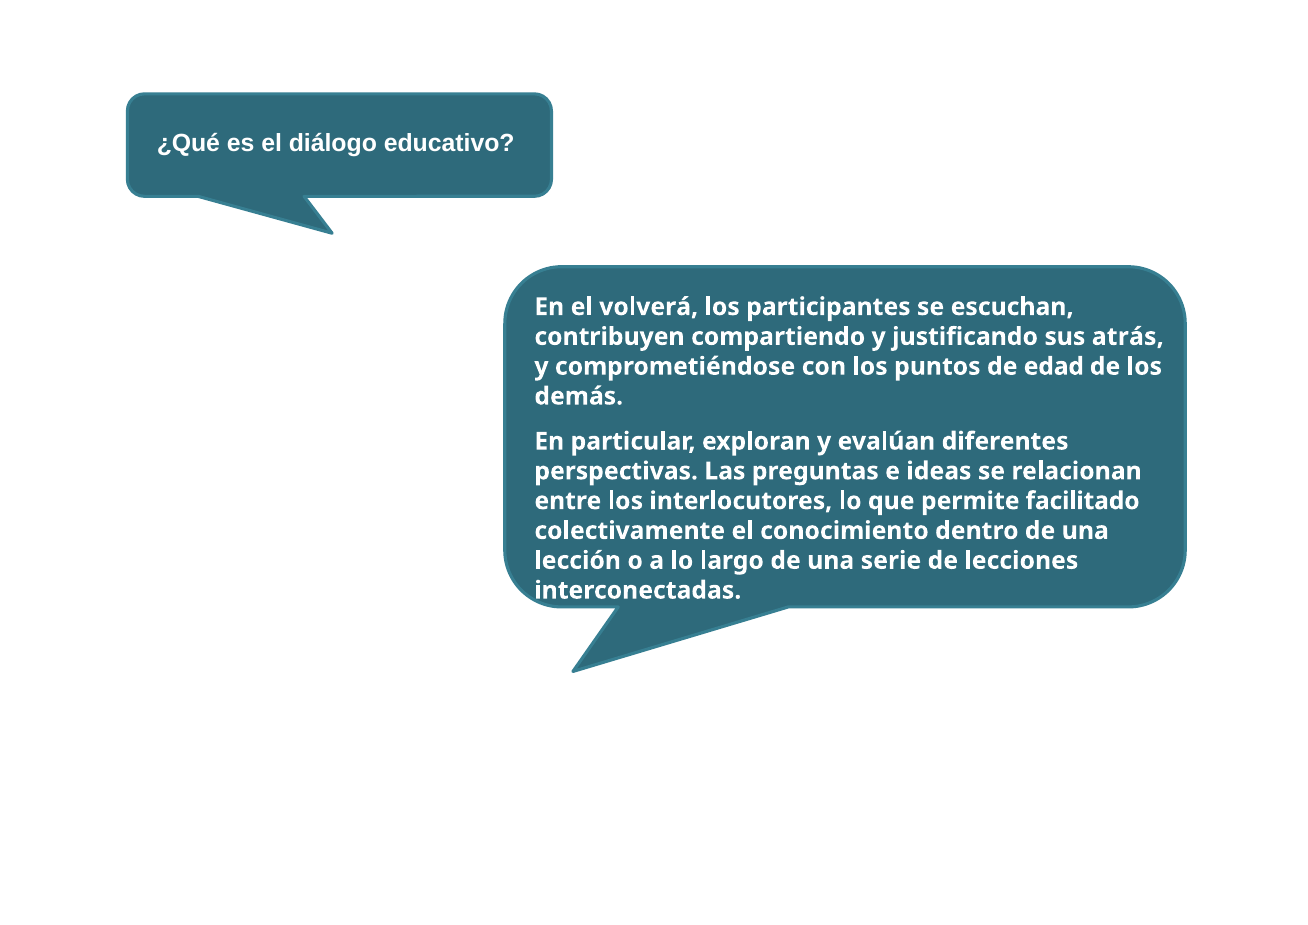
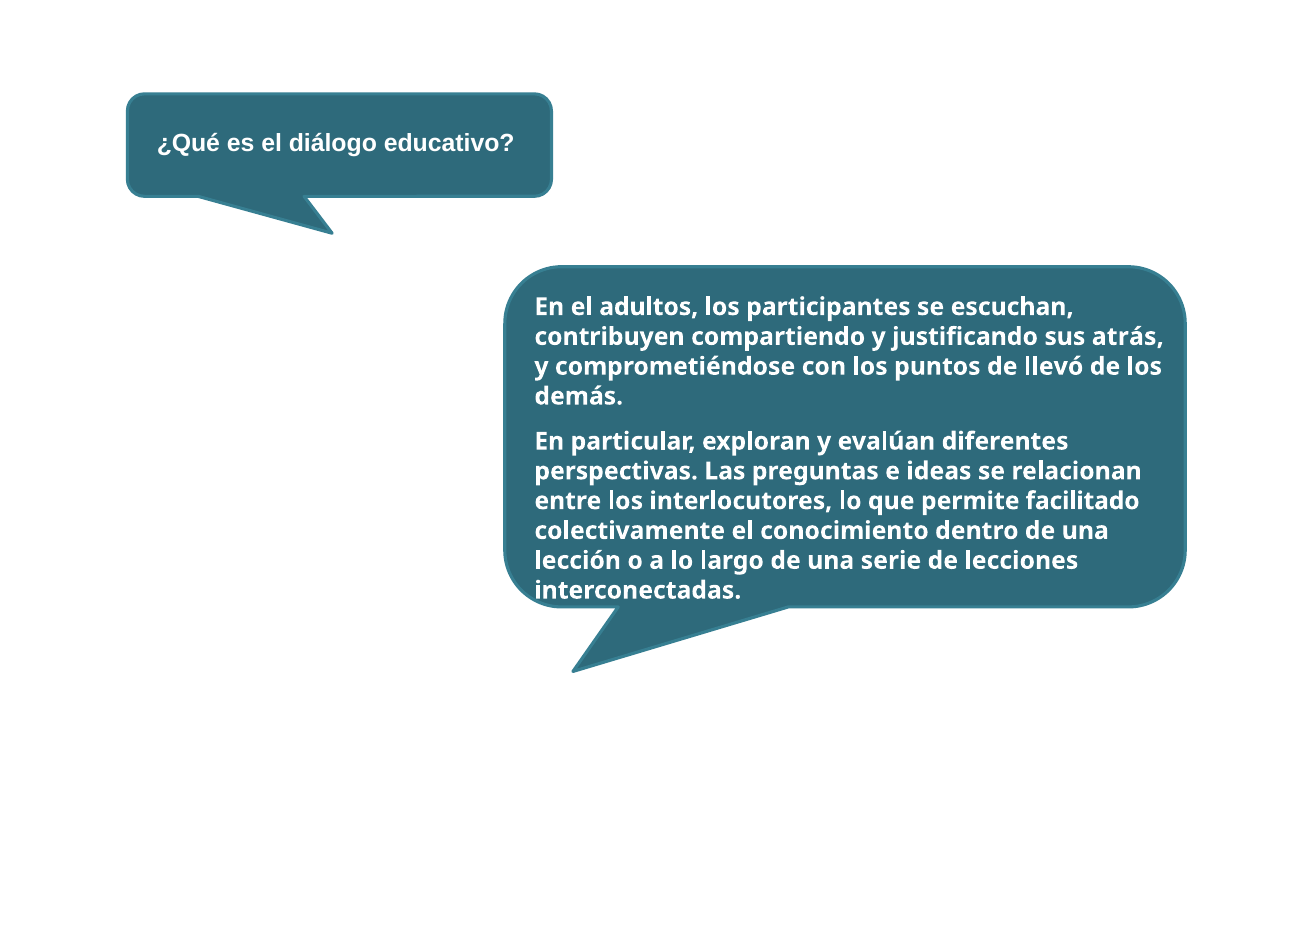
volverá: volverá -> adultos
edad: edad -> llevó
